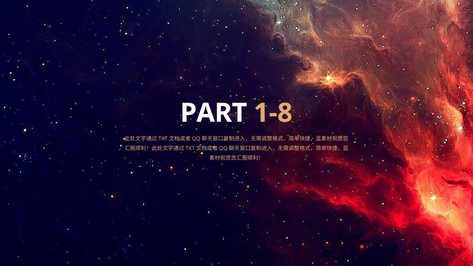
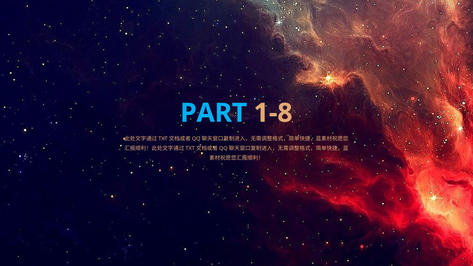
PART colour: white -> light blue
